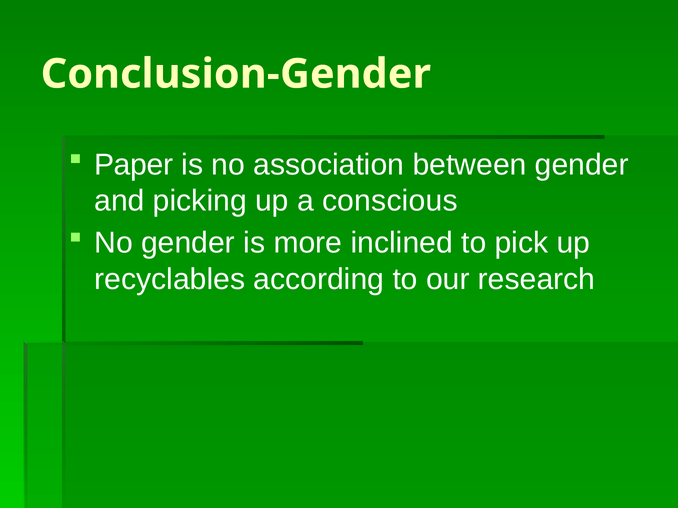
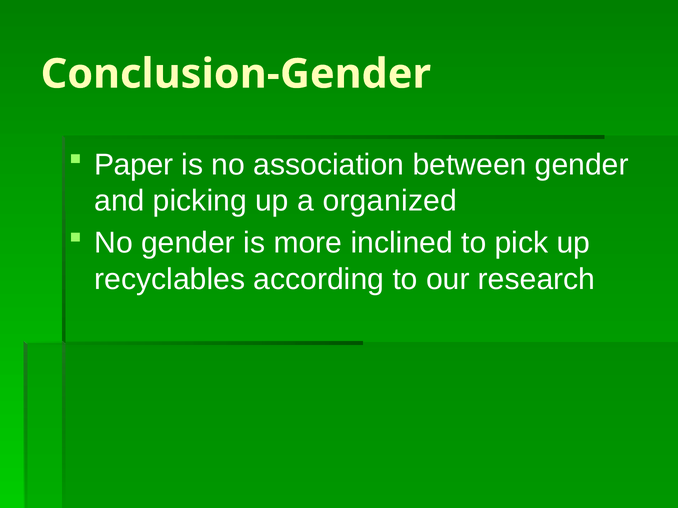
conscious: conscious -> organized
